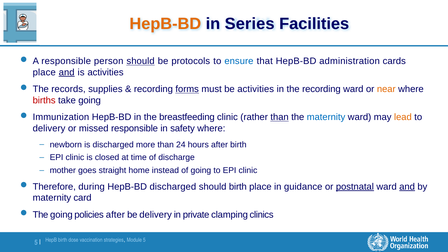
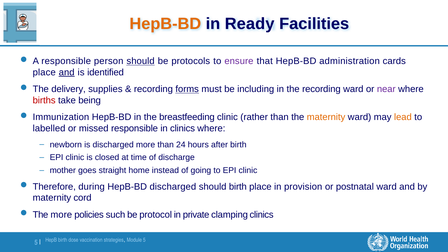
Series: Series -> Ready
ensure colour: blue -> purple
is activities: activities -> identified
records: records -> delivery
be activities: activities -> including
near colour: orange -> purple
take going: going -> being
than at (280, 117) underline: present -> none
maternity at (326, 117) colour: blue -> orange
delivery at (49, 128): delivery -> labelled
in safety: safety -> clinics
guidance: guidance -> provision
postnatal underline: present -> none
and at (407, 187) underline: present -> none
card: card -> cord
The going: going -> more
policies after: after -> such
be delivery: delivery -> protocol
